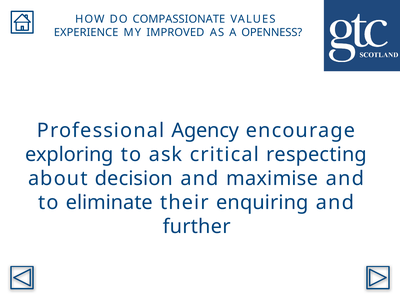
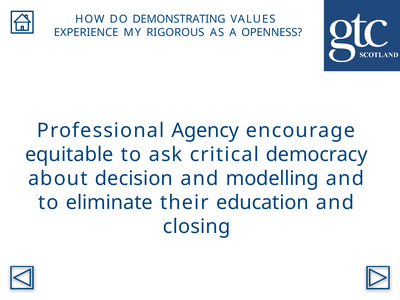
COMPASSIONATE: COMPASSIONATE -> DEMONSTRATING
IMPROVED: IMPROVED -> RIGOROUS
exploring: exploring -> equitable
respecting: respecting -> democracy
maximise: maximise -> modelling
enquiring: enquiring -> education
further: further -> closing
